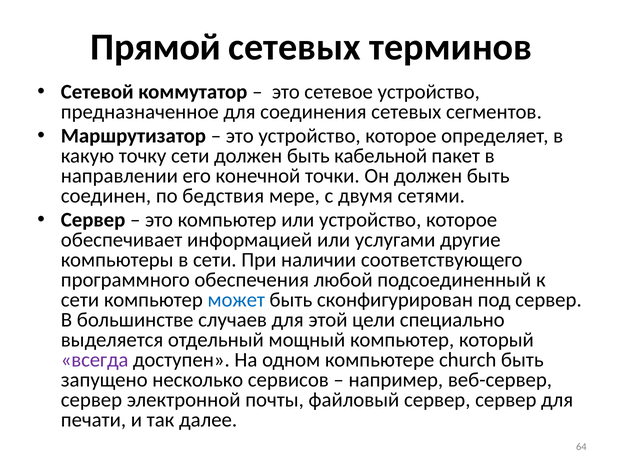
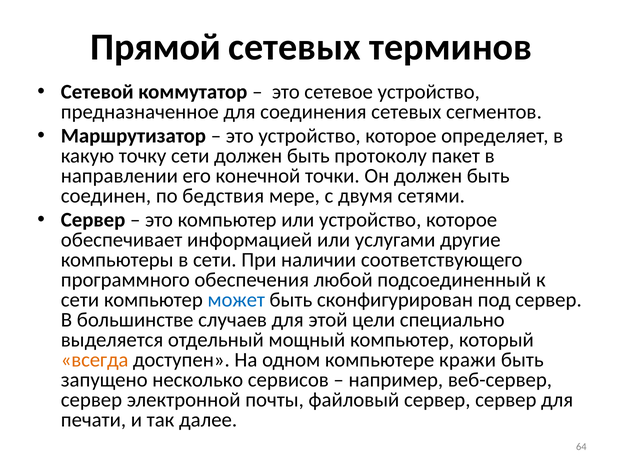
кабельной: кабельной -> протоколу
всегда colour: purple -> orange
church: church -> кражи
